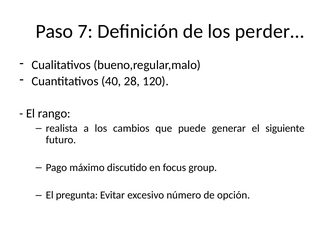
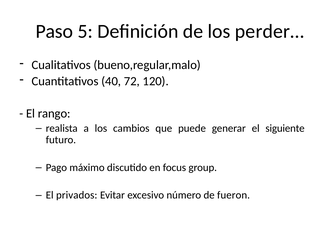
7: 7 -> 5
28: 28 -> 72
pregunta: pregunta -> privados
opción: opción -> fueron
